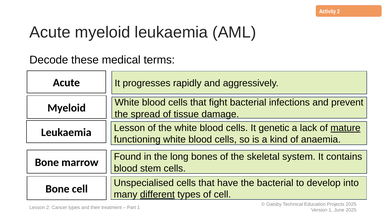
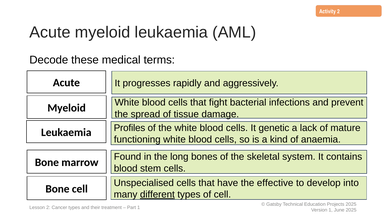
Lesson at (129, 128): Lesson -> Profiles
mature underline: present -> none
the bacterial: bacterial -> effective
